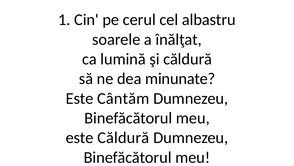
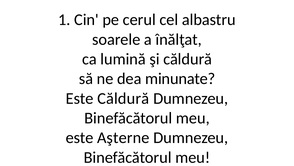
Este Cântăm: Cântăm -> Căldură
este Căldură: Căldură -> Aşterne
